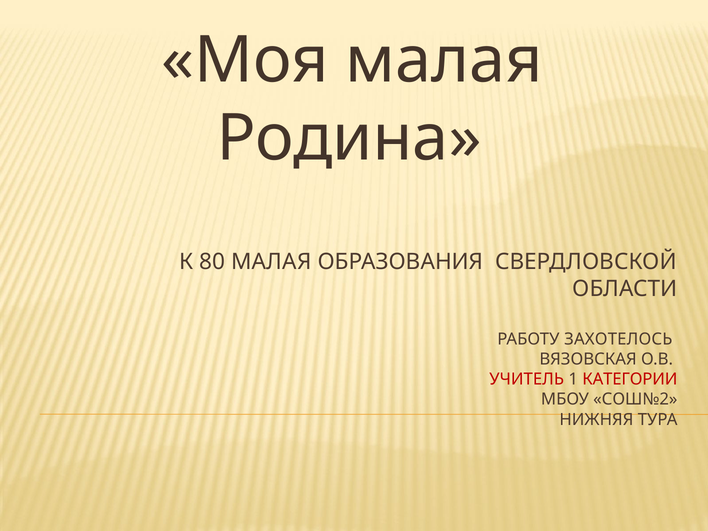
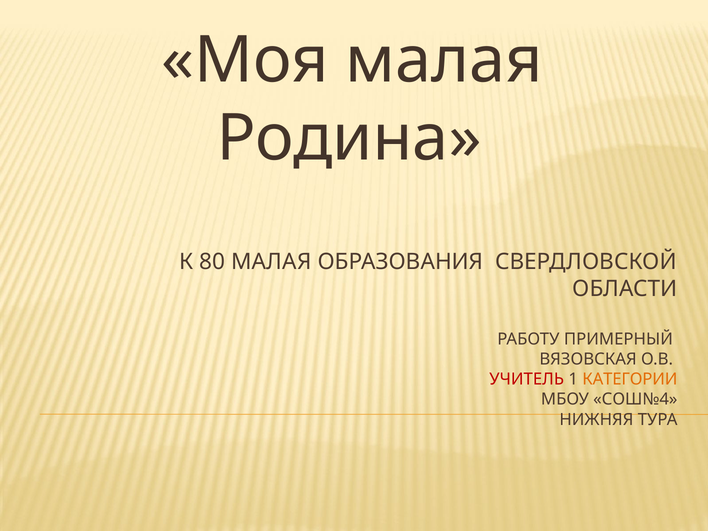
ЗАХОТЕЛОСЬ: ЗАХОТЕЛОСЬ -> ПРИМЕРНЫЙ
КАТЕГОРИИ colour: red -> orange
СОШ№2: СОШ№2 -> СОШ№4
